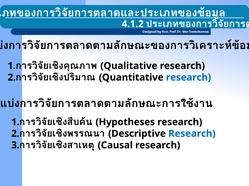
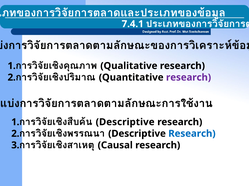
4.1.2: 4.1.2 -> 7.4.1
research at (189, 78) colour: blue -> purple
Hypotheses at (125, 122): Hypotheses -> Descriptive
